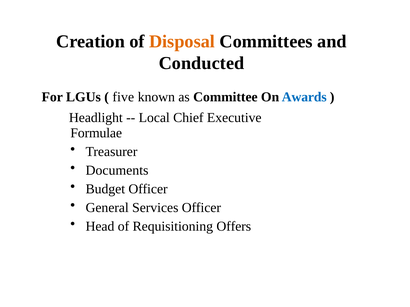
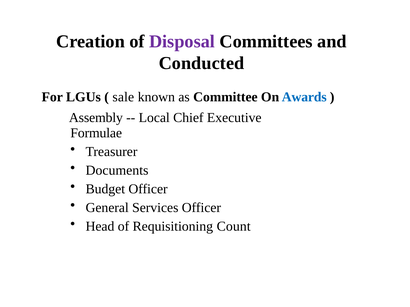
Disposal colour: orange -> purple
five: five -> sale
Headlight: Headlight -> Assembly
Offers: Offers -> Count
